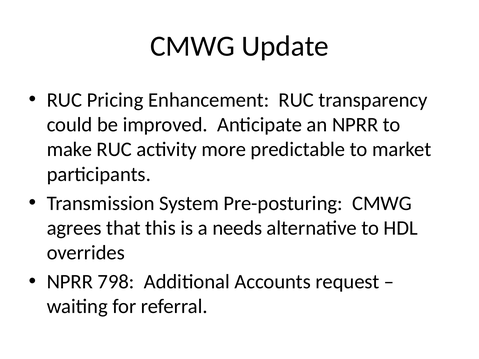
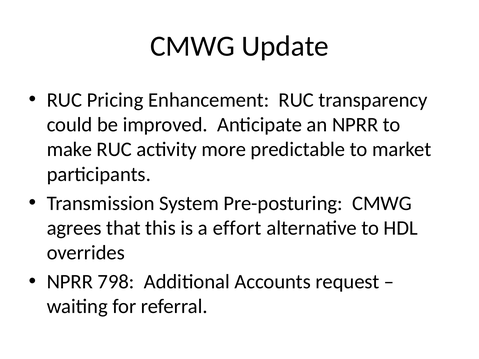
needs: needs -> effort
